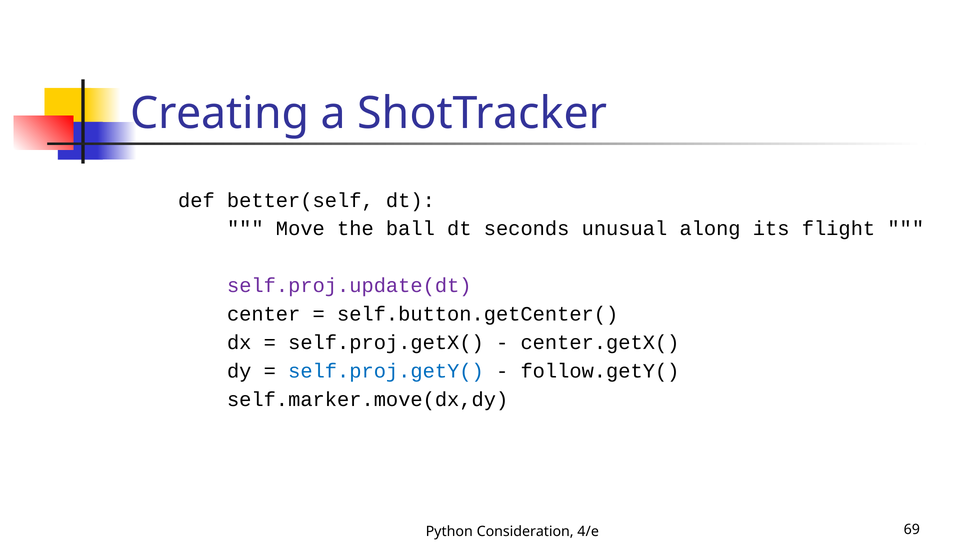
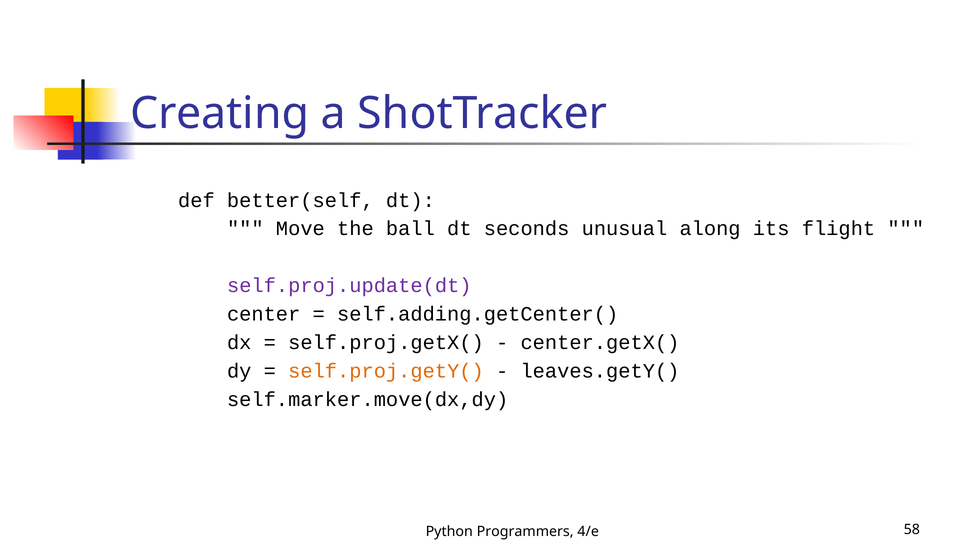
self.button.getCenter(: self.button.getCenter( -> self.adding.getCenter(
self.proj.getY( colour: blue -> orange
follow.getY(: follow.getY( -> leaves.getY(
Consideration: Consideration -> Programmers
69: 69 -> 58
